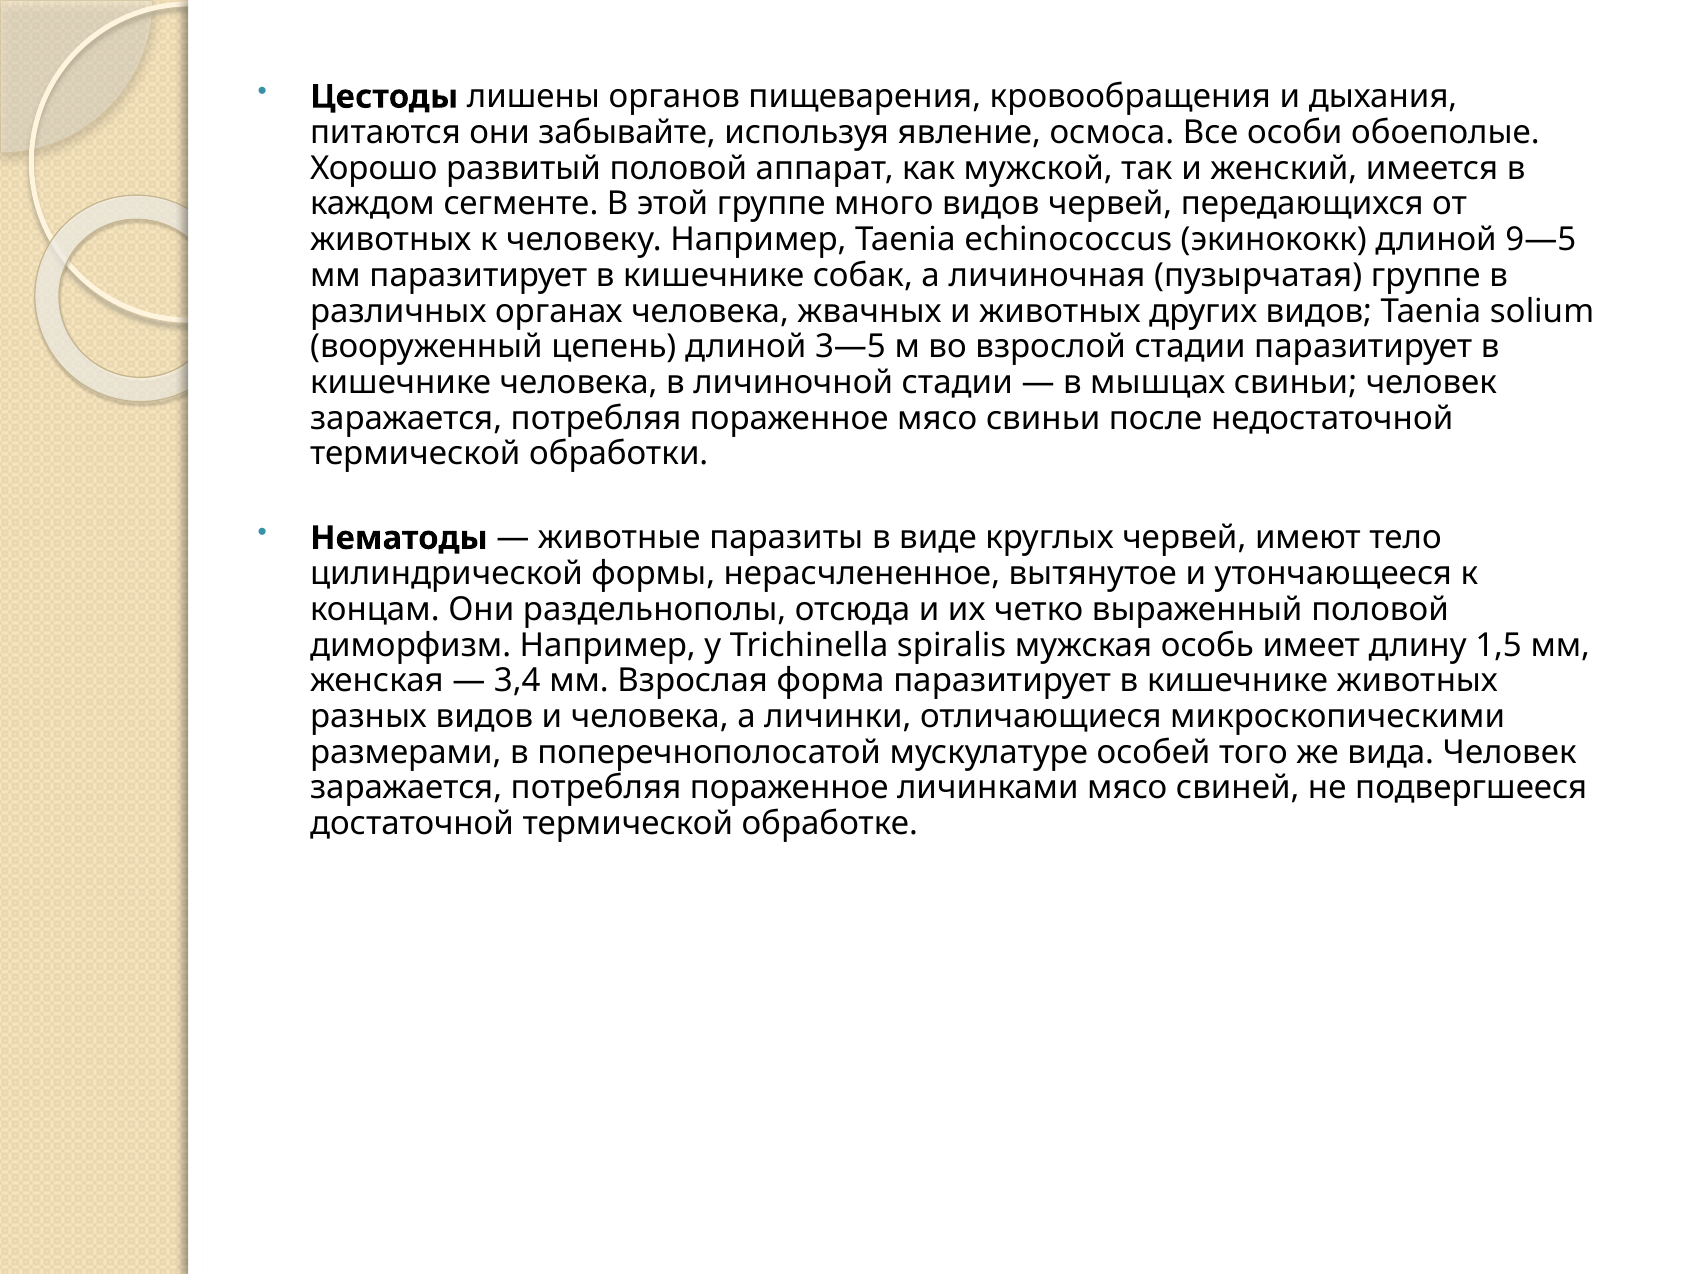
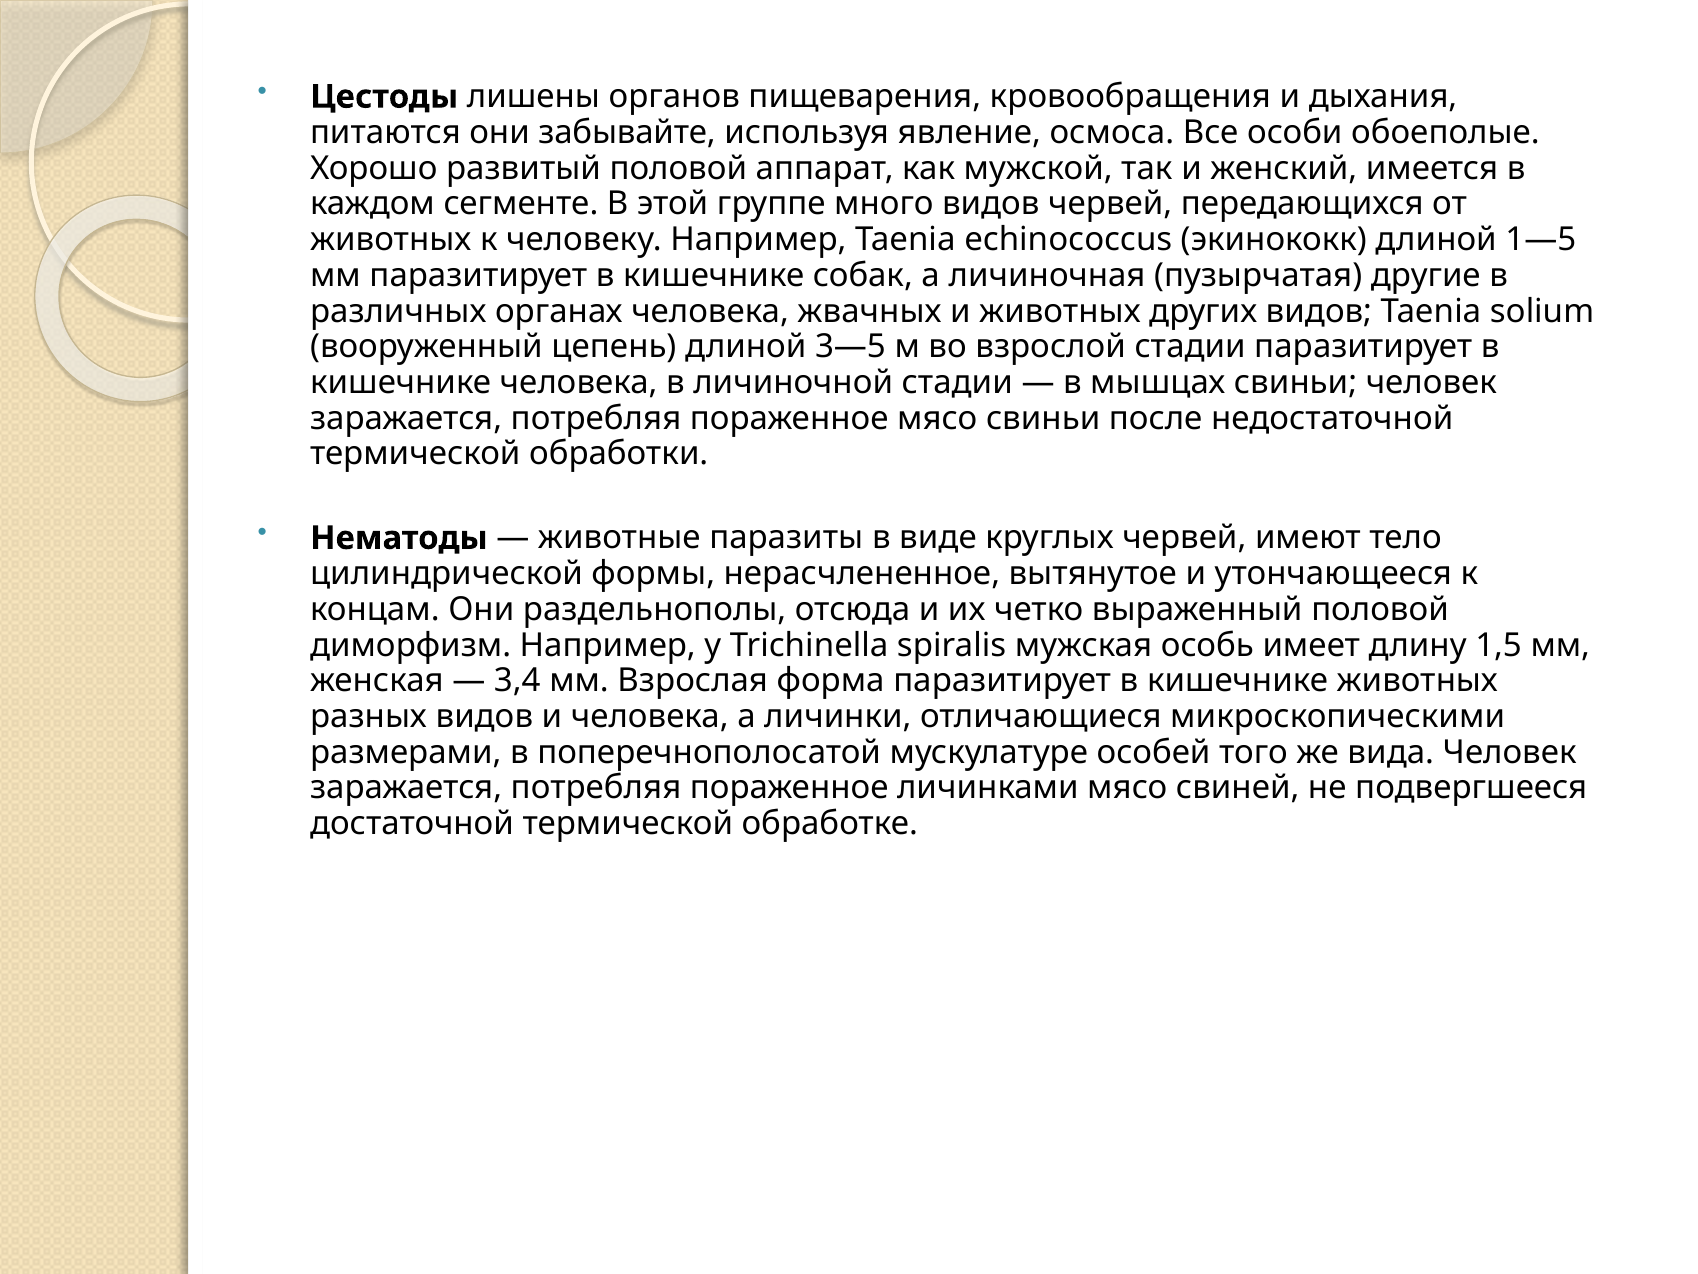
9—5: 9—5 -> 1—5
пузырчатая группе: группе -> другие
